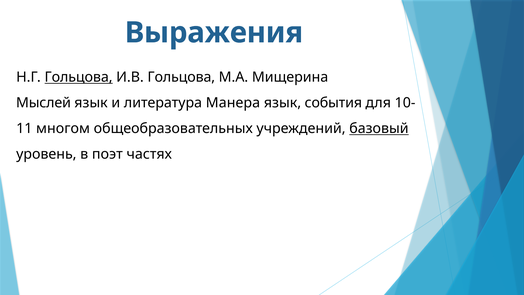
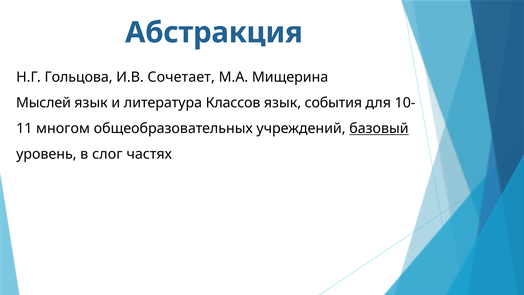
Выражения: Выражения -> Абстракция
Гольцова at (79, 77) underline: present -> none
И.В Гольцова: Гольцова -> Сочетает
Манера: Манера -> Классов
поэт: поэт -> слог
